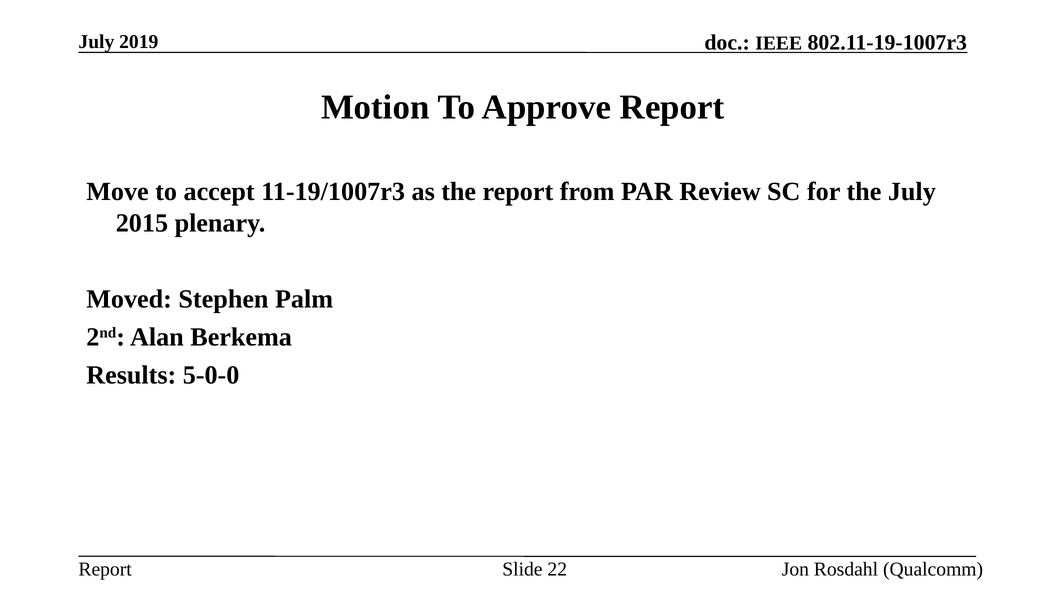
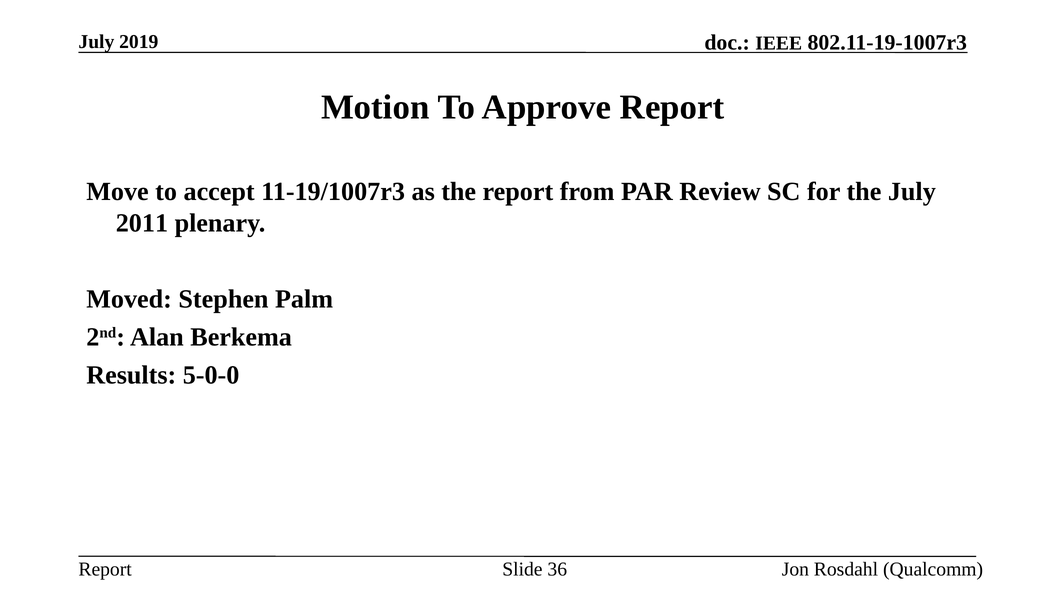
2015: 2015 -> 2011
22: 22 -> 36
